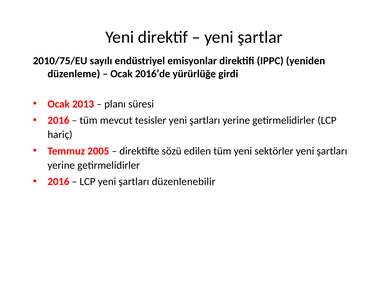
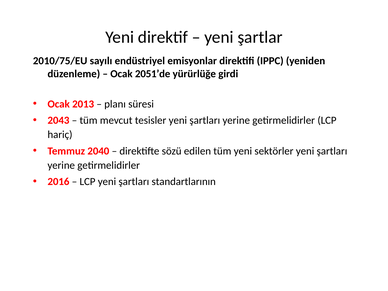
2016’de: 2016’de -> 2051’de
2016 at (58, 120): 2016 -> 2043
2005: 2005 -> 2040
düzenlenebilir: düzenlenebilir -> standartlarının
